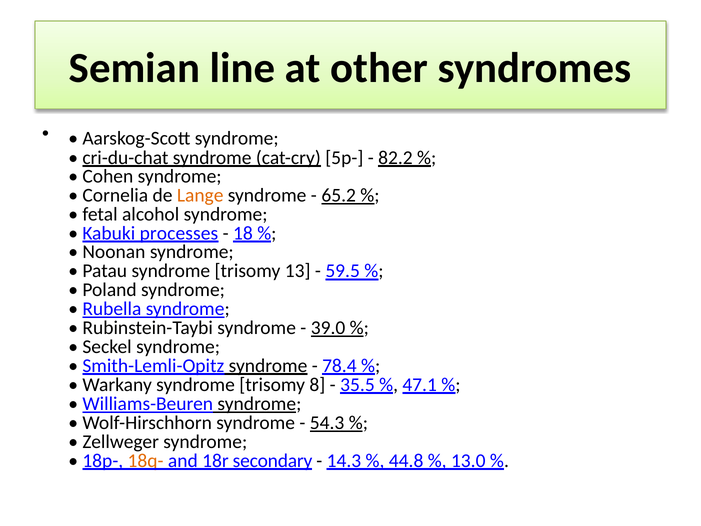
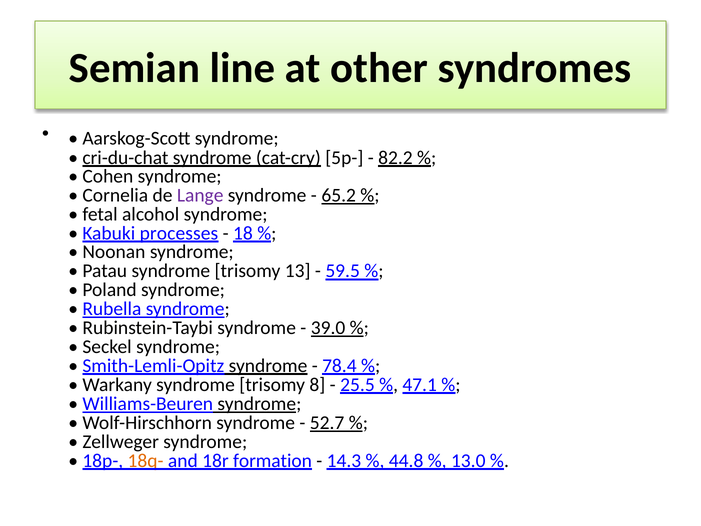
Lange colour: orange -> purple
35.5: 35.5 -> 25.5
54.3: 54.3 -> 52.7
secondary: secondary -> formation
